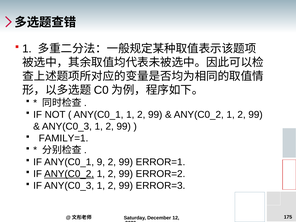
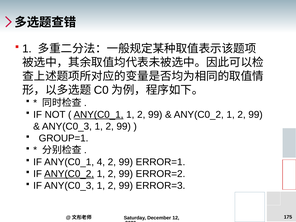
ANY(C0_1 at (98, 115) underline: none -> present
FAMILY=1: FAMILY=1 -> GROUP=1
9: 9 -> 4
